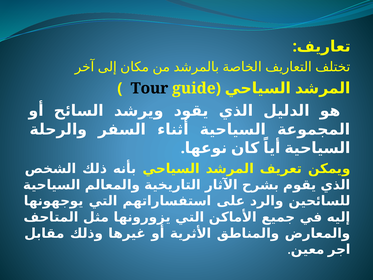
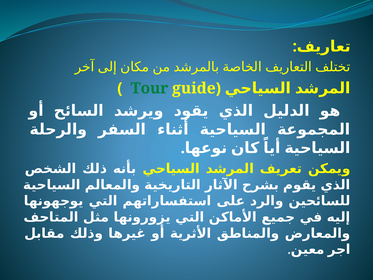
Tour colour: black -> green
